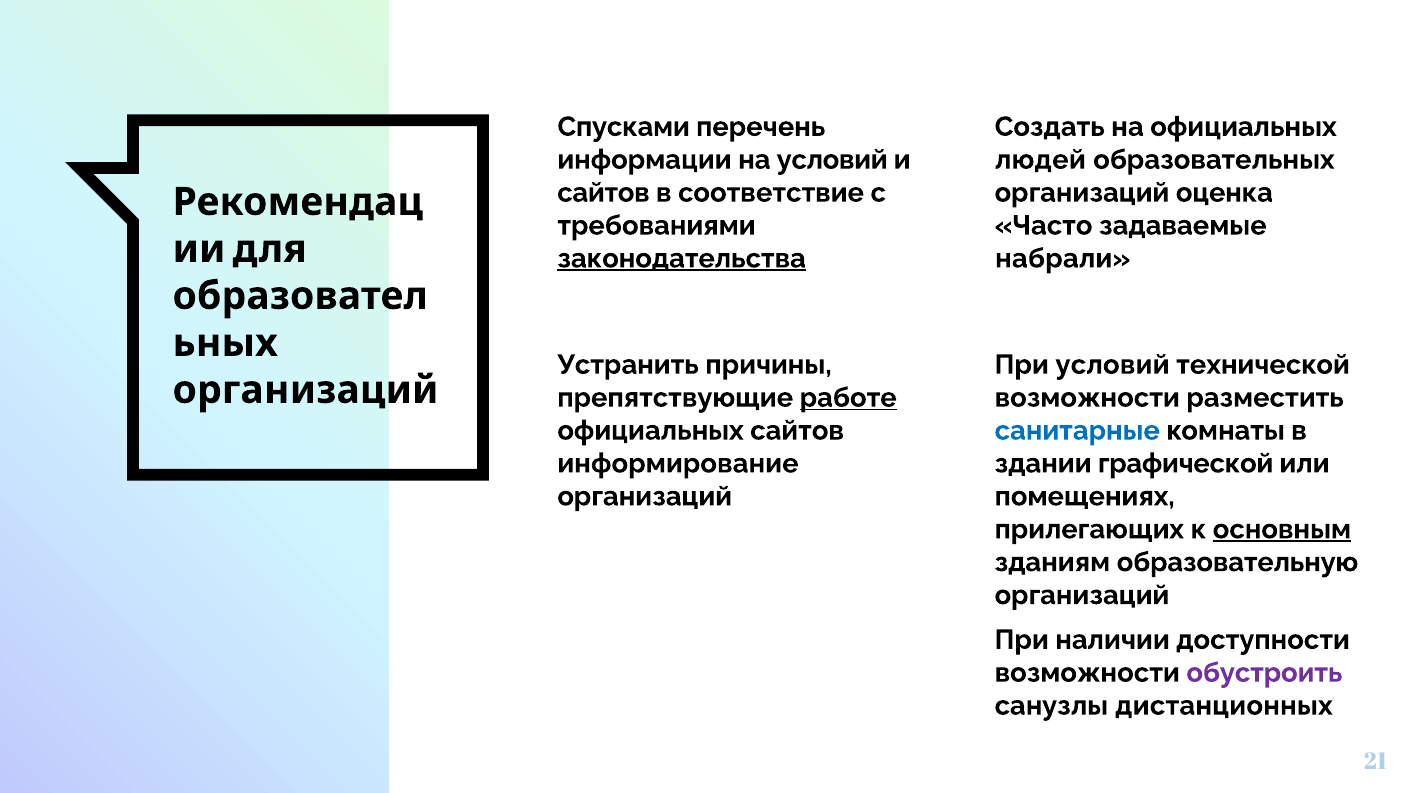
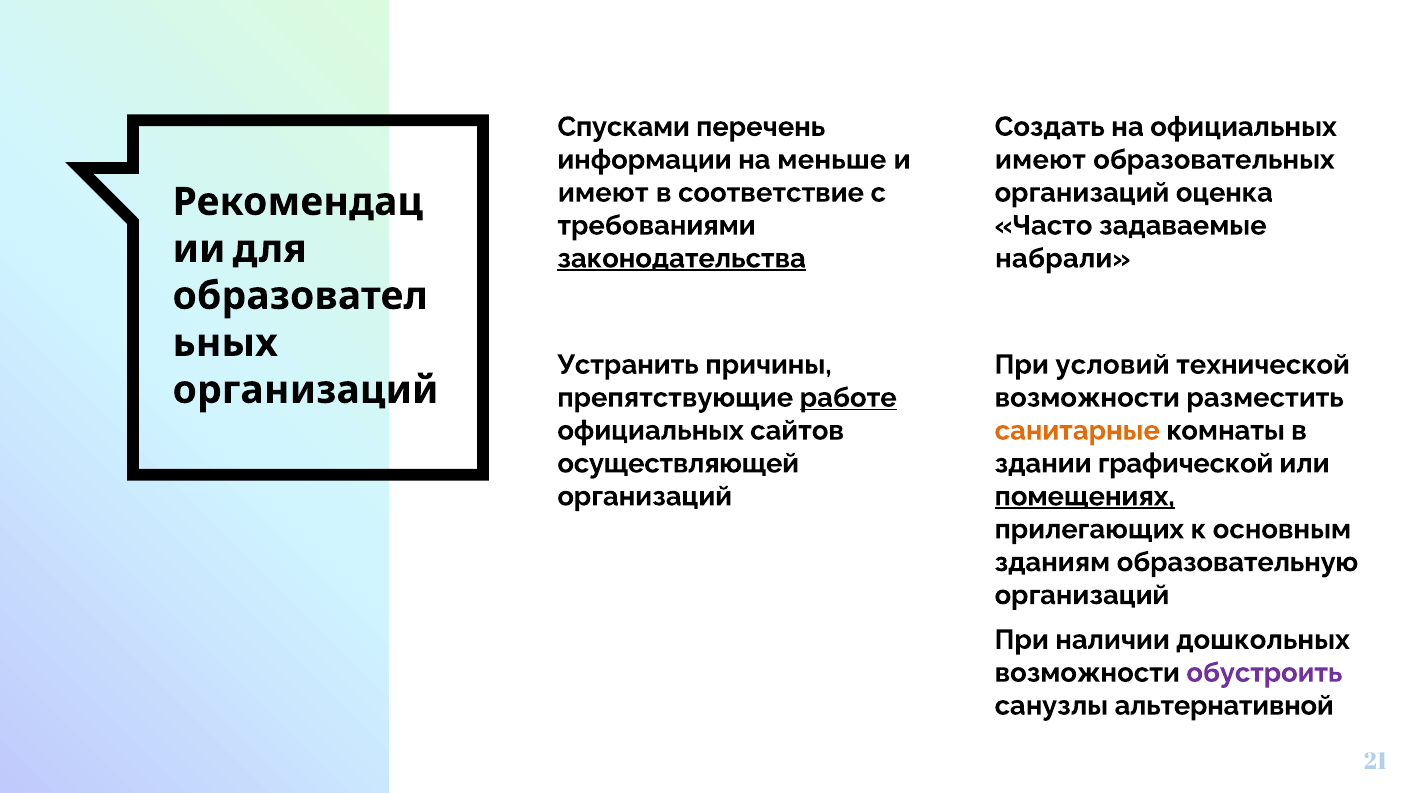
на условий: условий -> меньше
людей at (1040, 160): людей -> имеют
сайтов at (603, 193): сайтов -> имеют
санитарные colour: blue -> orange
информирование: информирование -> осуществляющей
помещениях underline: none -> present
основным underline: present -> none
доступности: доступности -> дошкольных
дистанционных: дистанционных -> альтернативной
